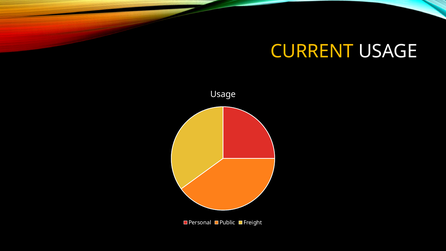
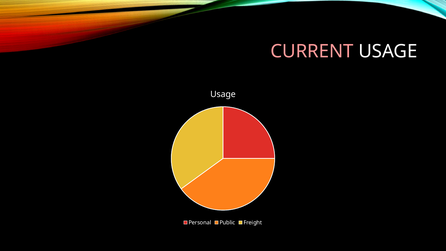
CURRENT colour: yellow -> pink
